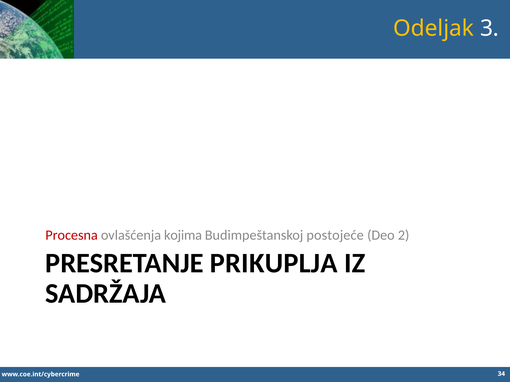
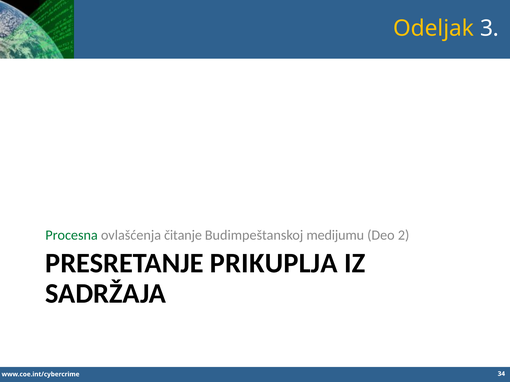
Procesna colour: red -> green
kojima: kojima -> čitanje
postojeće: postojeće -> medijumu
